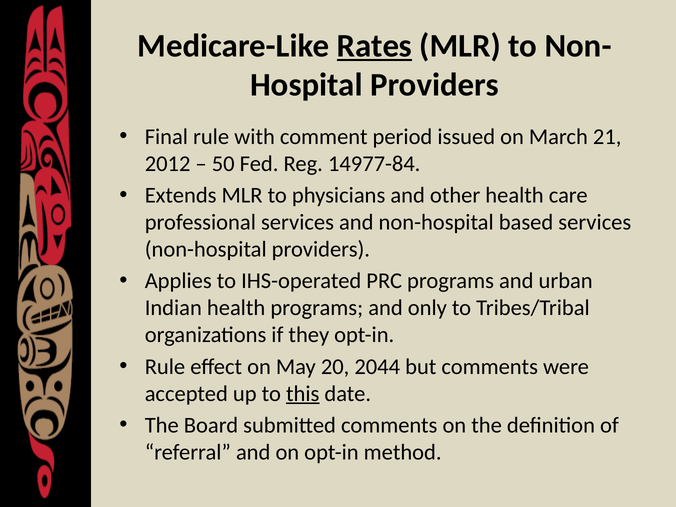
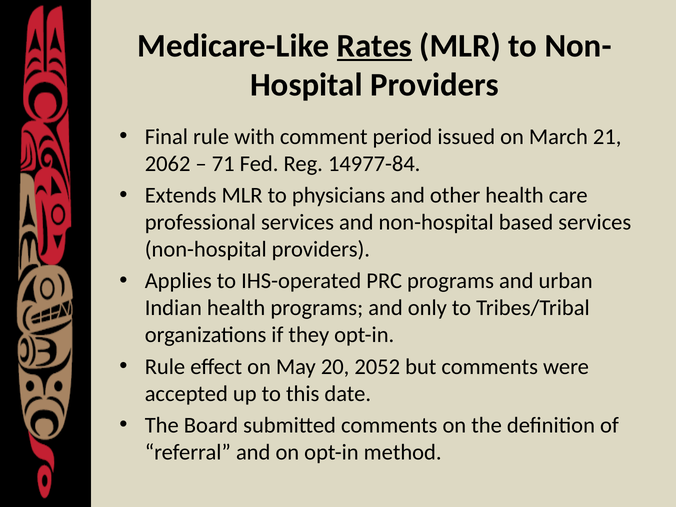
2012: 2012 -> 2062
50: 50 -> 71
2044: 2044 -> 2052
this underline: present -> none
